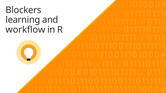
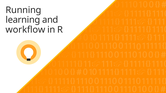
Blockers: Blockers -> Running
